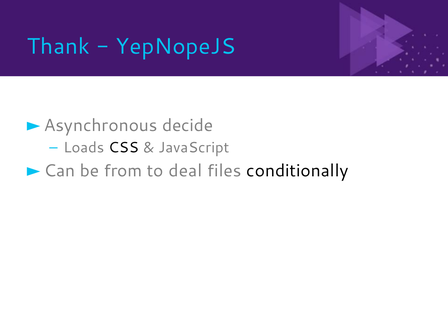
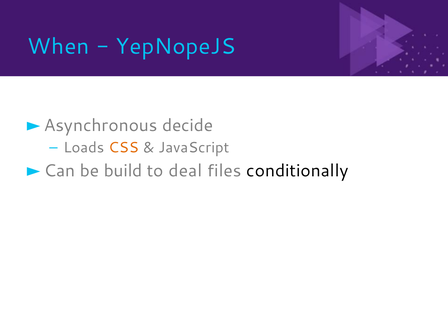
Thank: Thank -> When
CSS colour: black -> orange
from: from -> build
